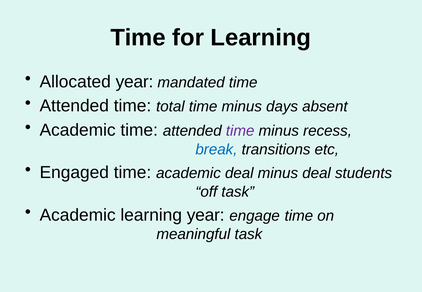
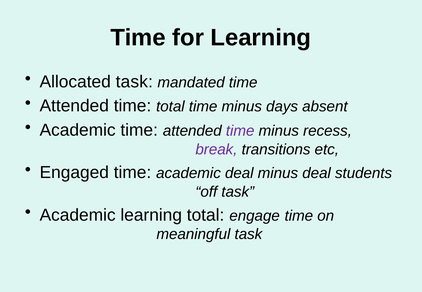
Allocated year: year -> task
break colour: blue -> purple
learning year: year -> total
